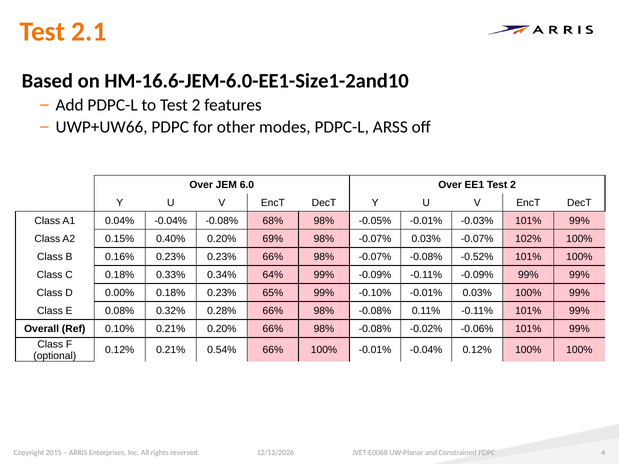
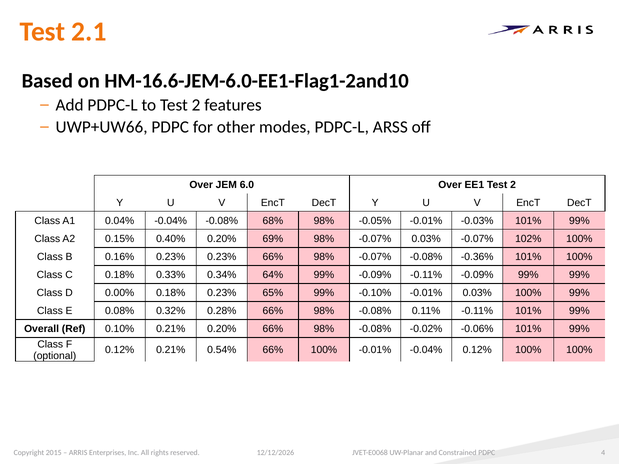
HM-16.6-JEM-6.0-EE1-Size1-2and10: HM-16.6-JEM-6.0-EE1-Size1-2and10 -> HM-16.6-JEM-6.0-EE1-Flag1-2and10
-0.52%: -0.52% -> -0.36%
